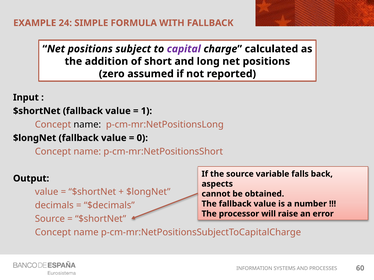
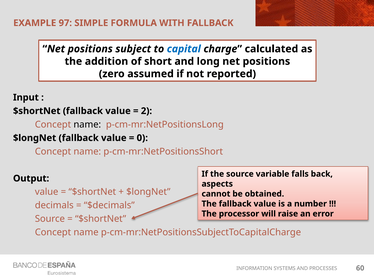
24: 24 -> 97
capital colour: purple -> blue
1: 1 -> 2
